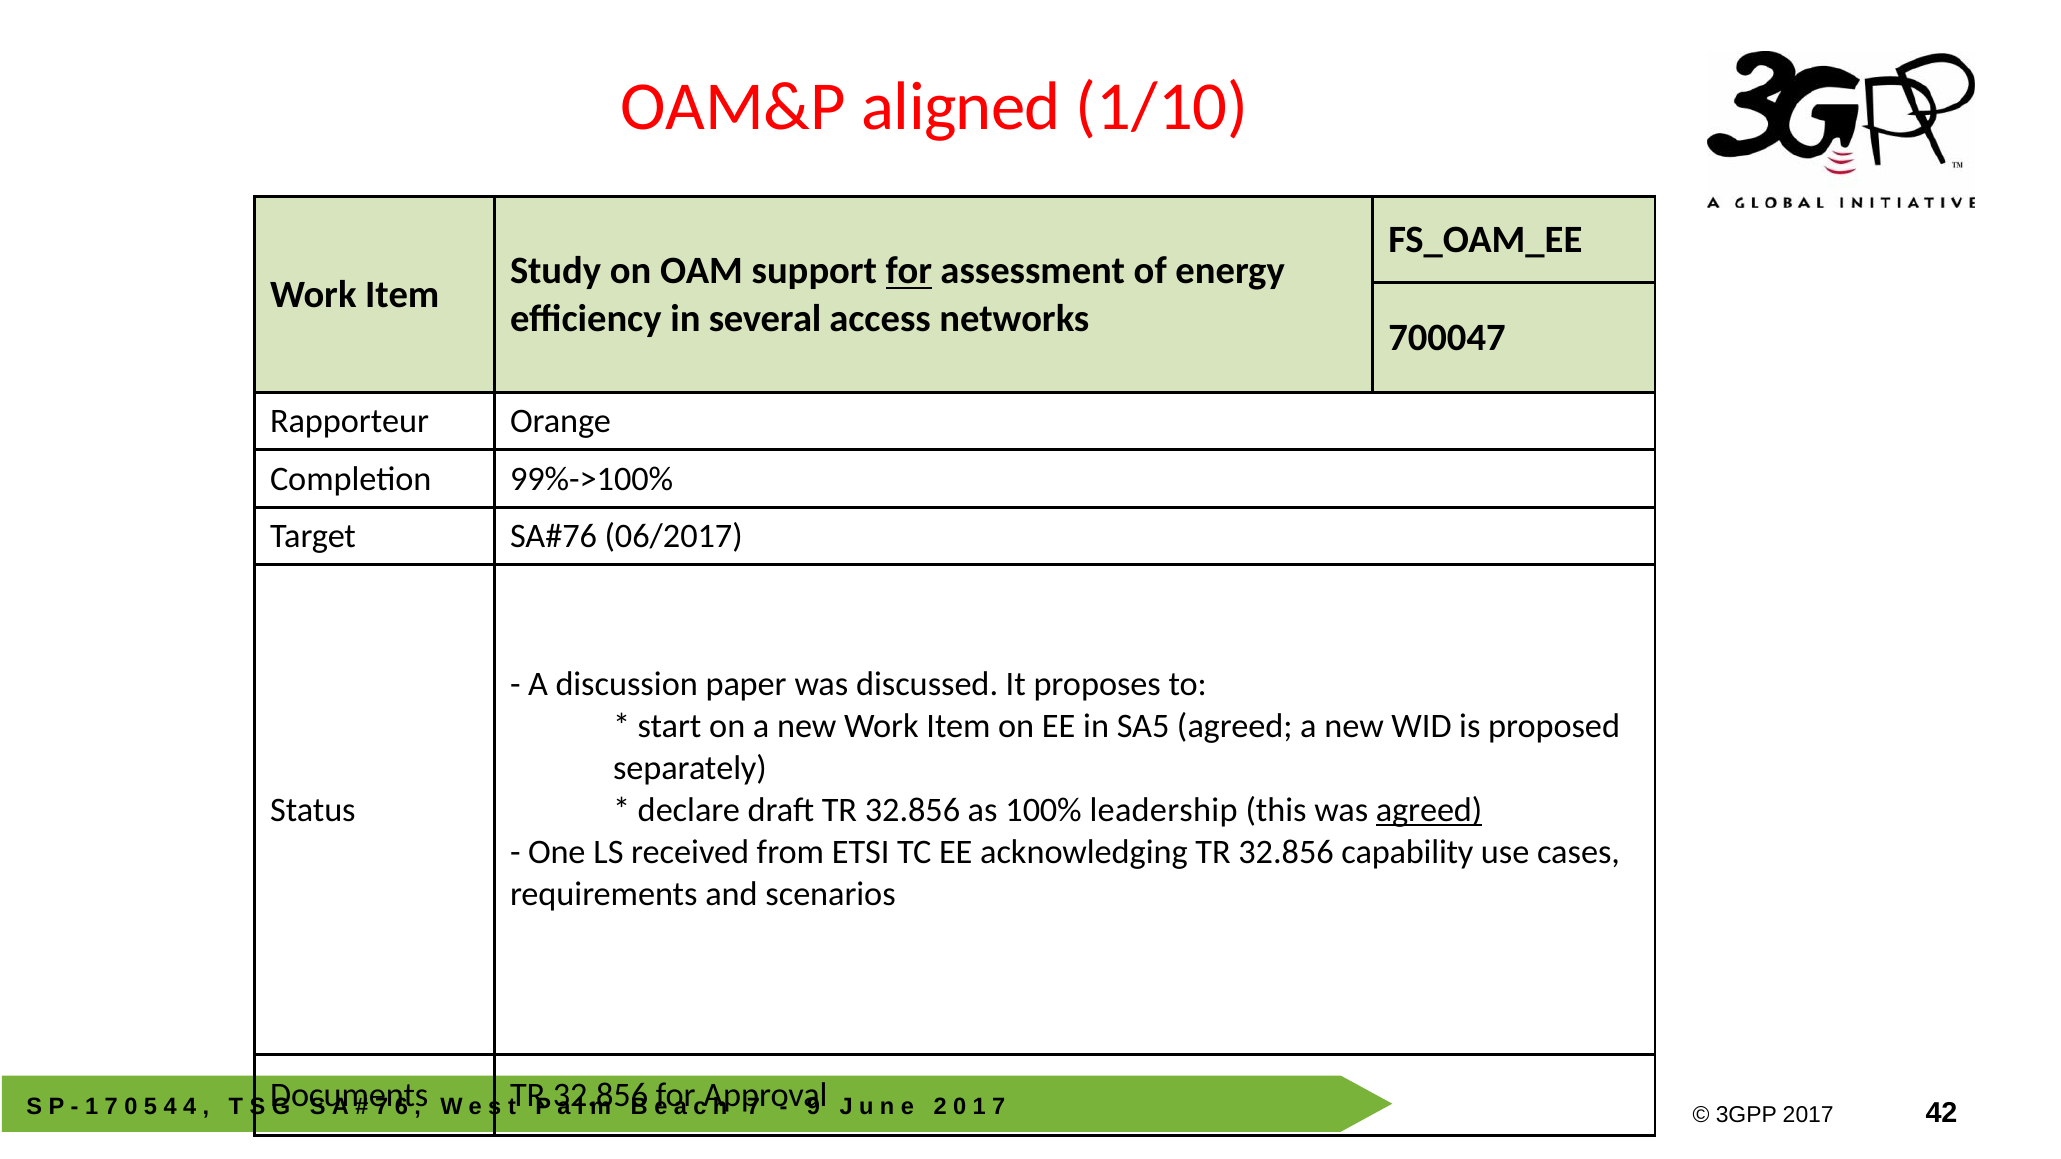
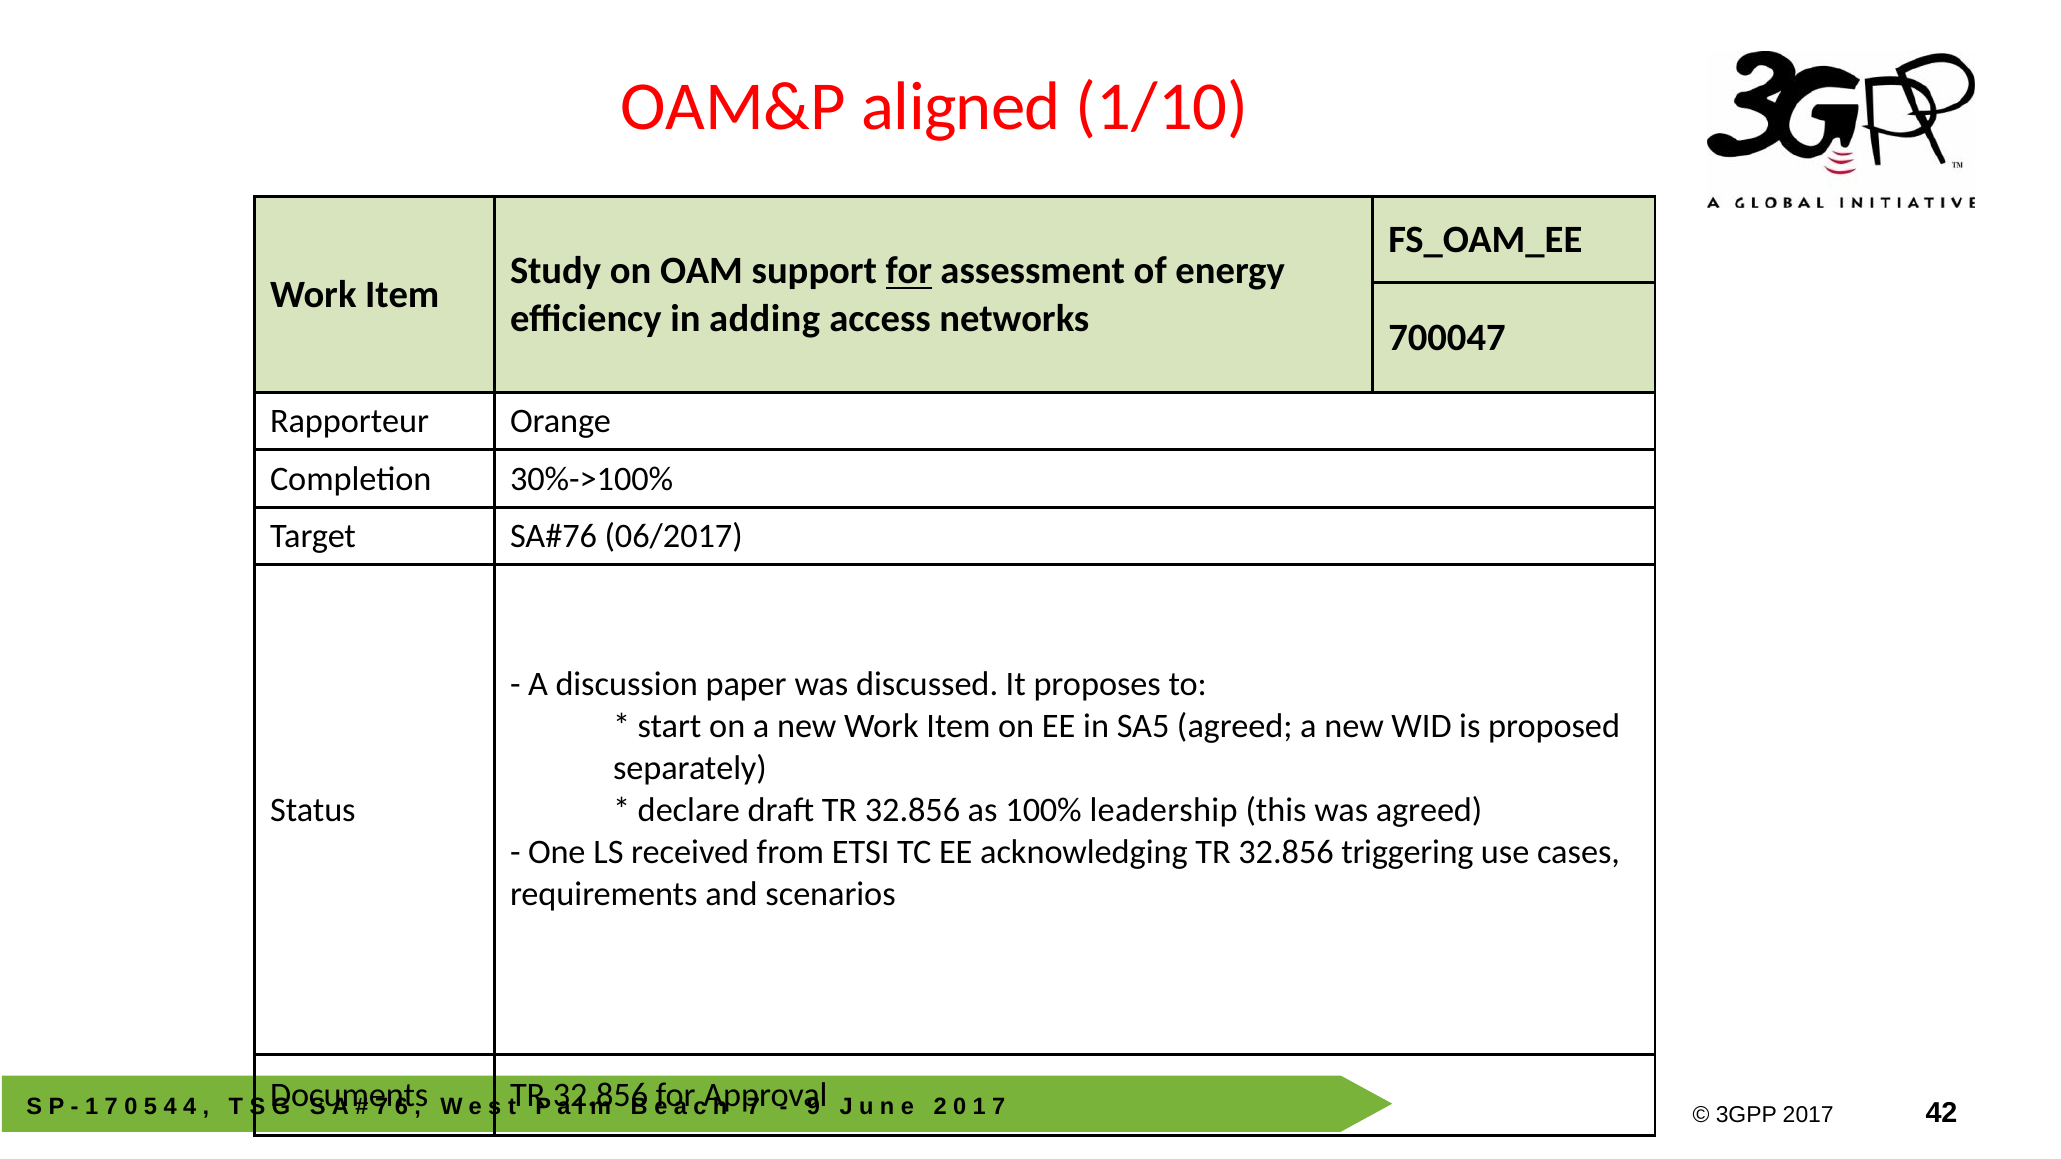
several: several -> adding
99%->100%: 99%->100% -> 30%->100%
agreed at (1429, 810) underline: present -> none
capability: capability -> triggering
